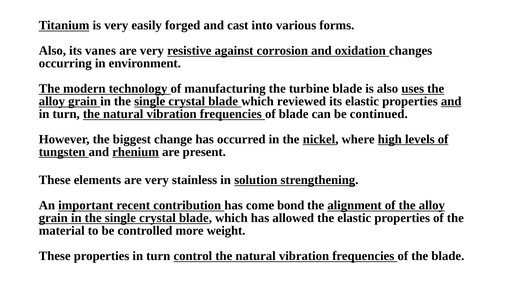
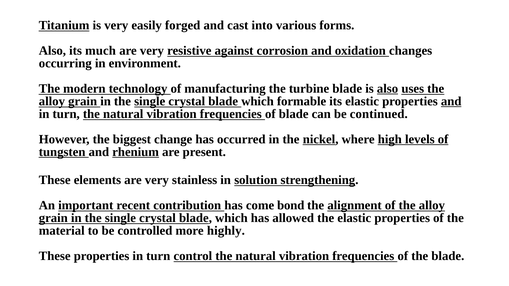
vanes: vanes -> much
also at (388, 89) underline: none -> present
reviewed: reviewed -> formable
weight: weight -> highly
